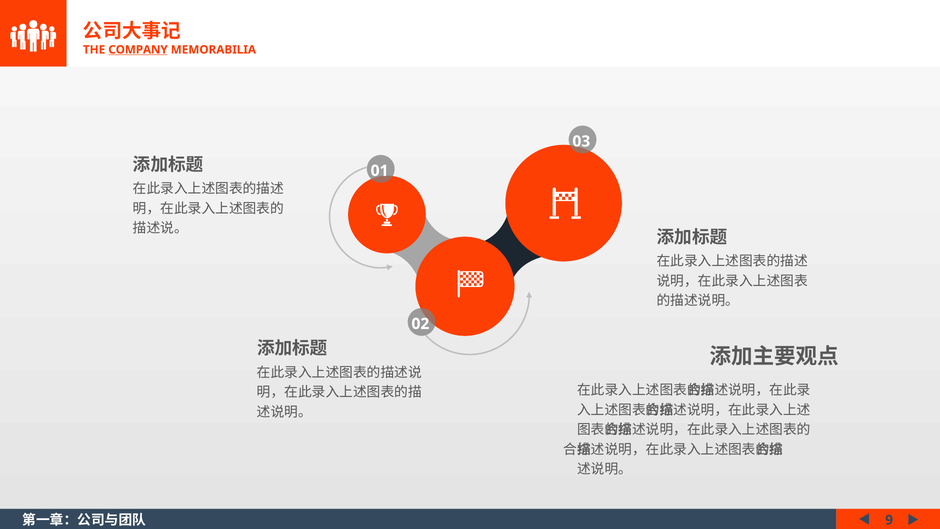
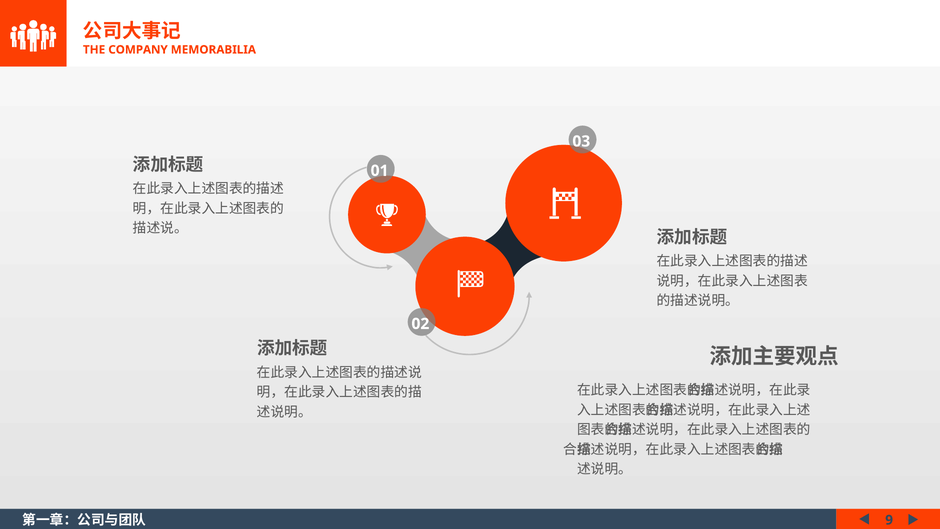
COMPANY underline: present -> none
